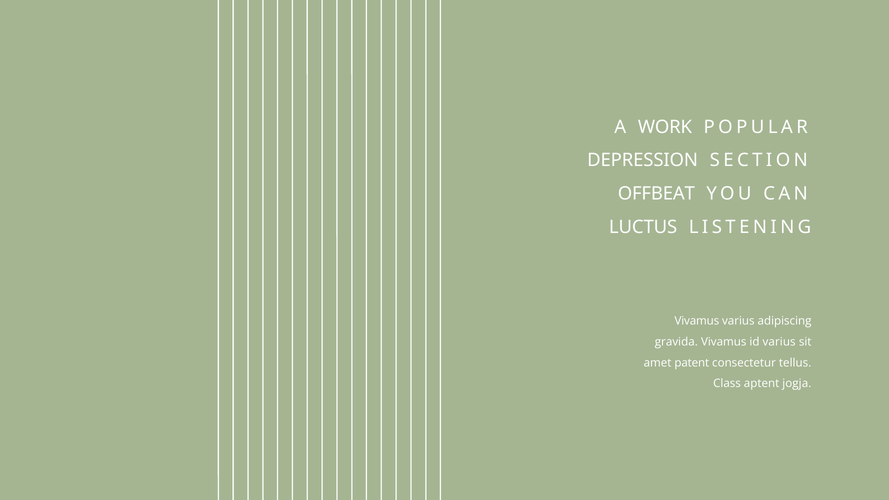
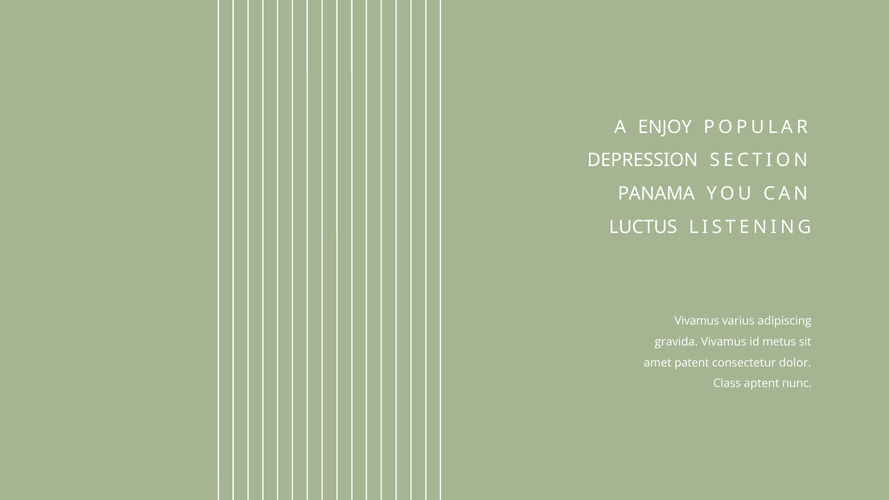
WORK: WORK -> ENJOY
OFFBEAT: OFFBEAT -> PANAMA
id varius: varius -> metus
tellus: tellus -> dolor
jogja: jogja -> nunc
